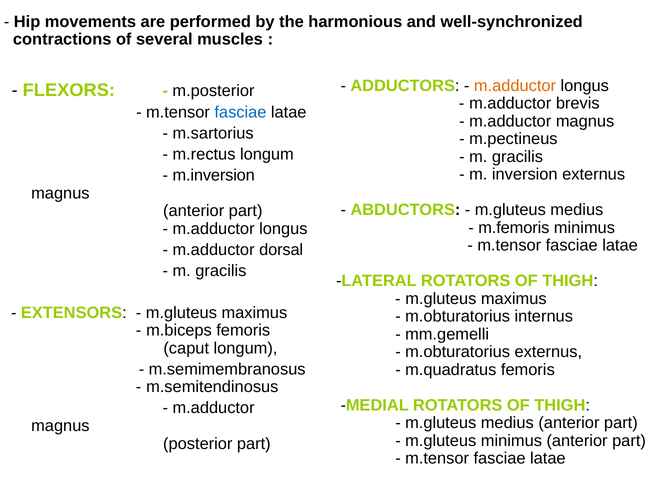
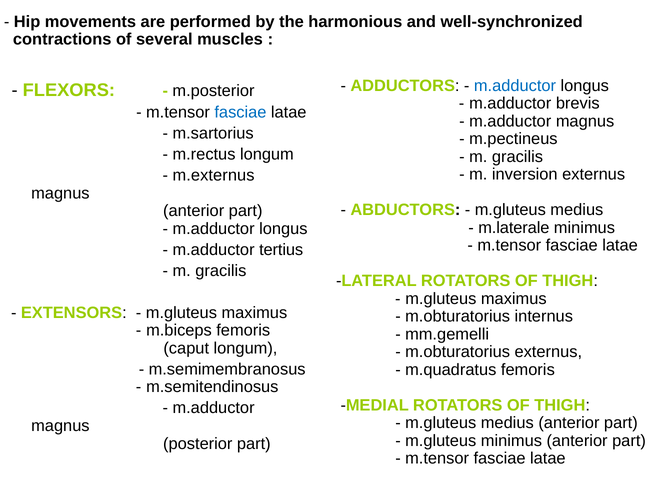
m.adductor at (515, 86) colour: orange -> blue
m.inversion: m.inversion -> m.externus
m.femoris: m.femoris -> m.laterale
dorsal: dorsal -> tertius
